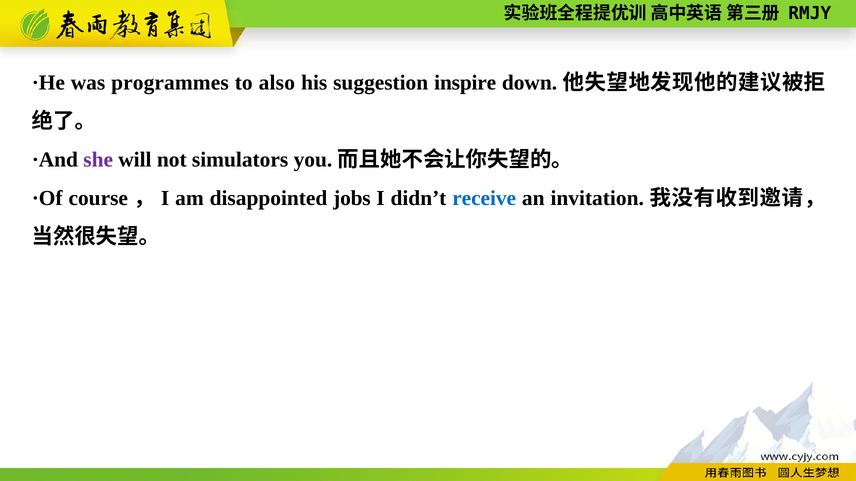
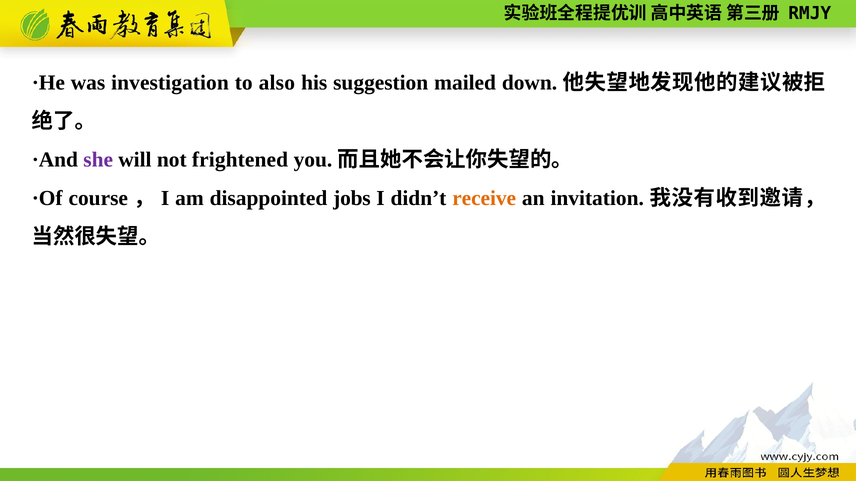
programmes: programmes -> investigation
inspire: inspire -> mailed
simulators: simulators -> frightened
receive colour: blue -> orange
